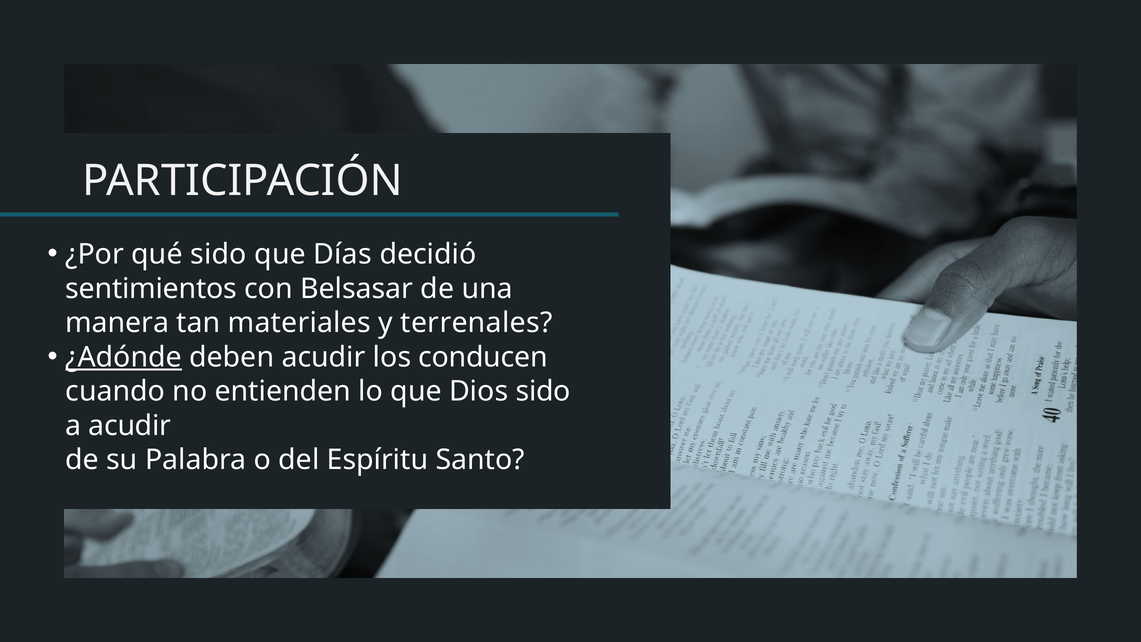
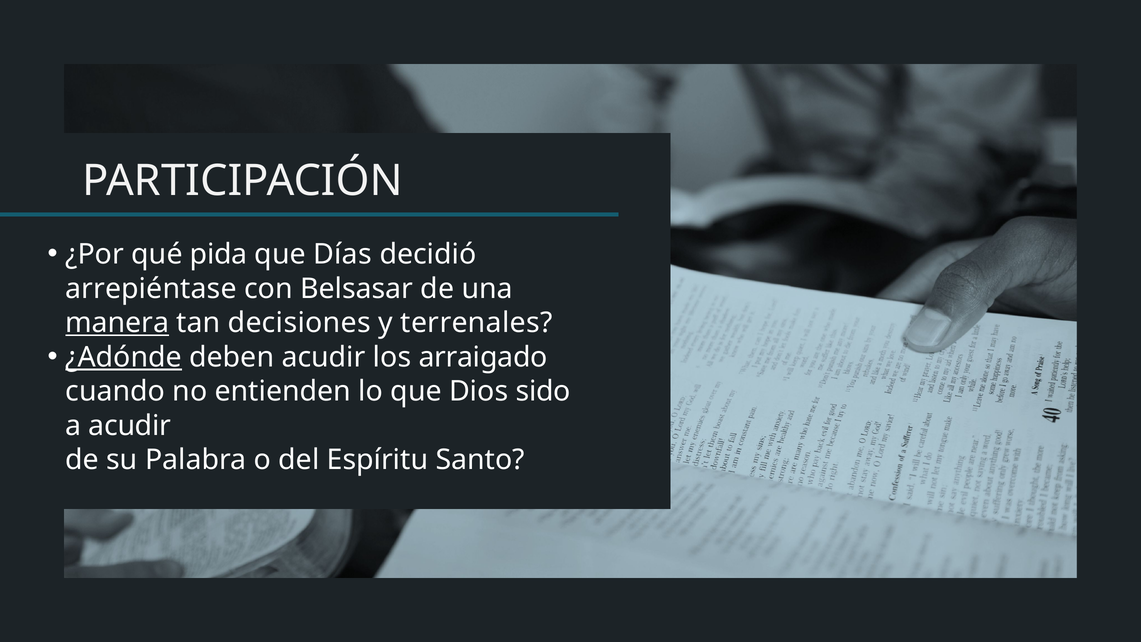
qué sido: sido -> pida
sentimientos: sentimientos -> arrepiéntase
manera underline: none -> present
materiales: materiales -> decisiones
conducen: conducen -> arraigado
